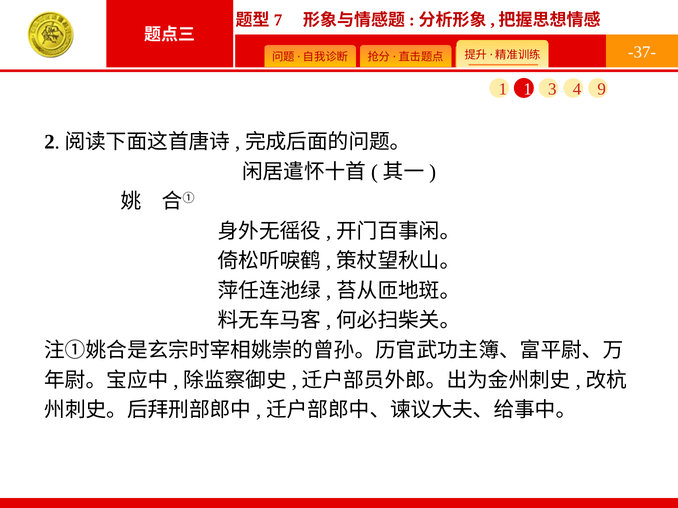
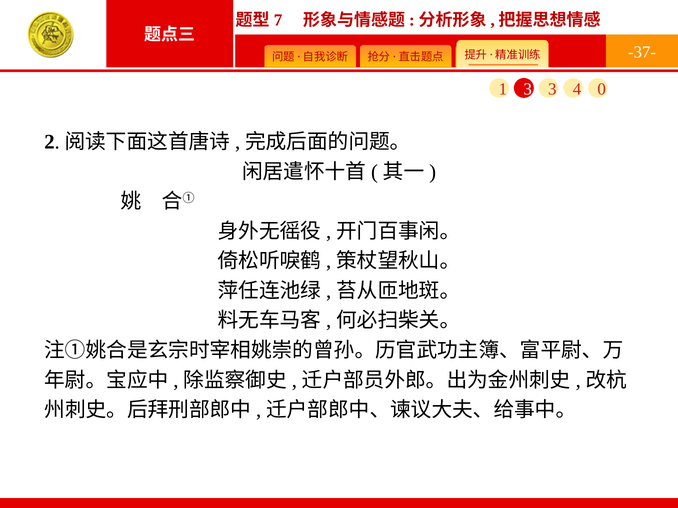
1 1: 1 -> 3
9: 9 -> 0
